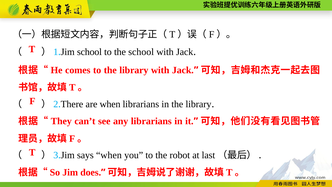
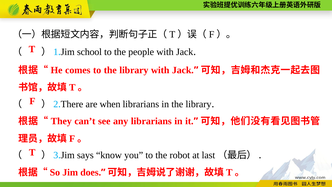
the school: school -> people
says when: when -> know
